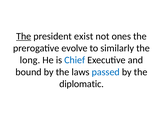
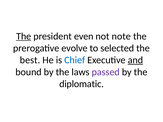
exist: exist -> even
ones: ones -> note
similarly: similarly -> selected
long: long -> best
and underline: none -> present
passed colour: blue -> purple
